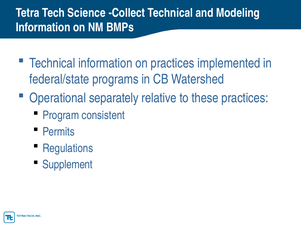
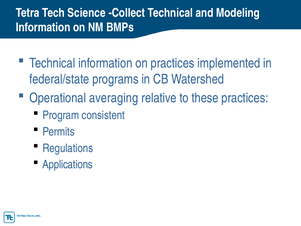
separately: separately -> averaging
Supplement: Supplement -> Applications
